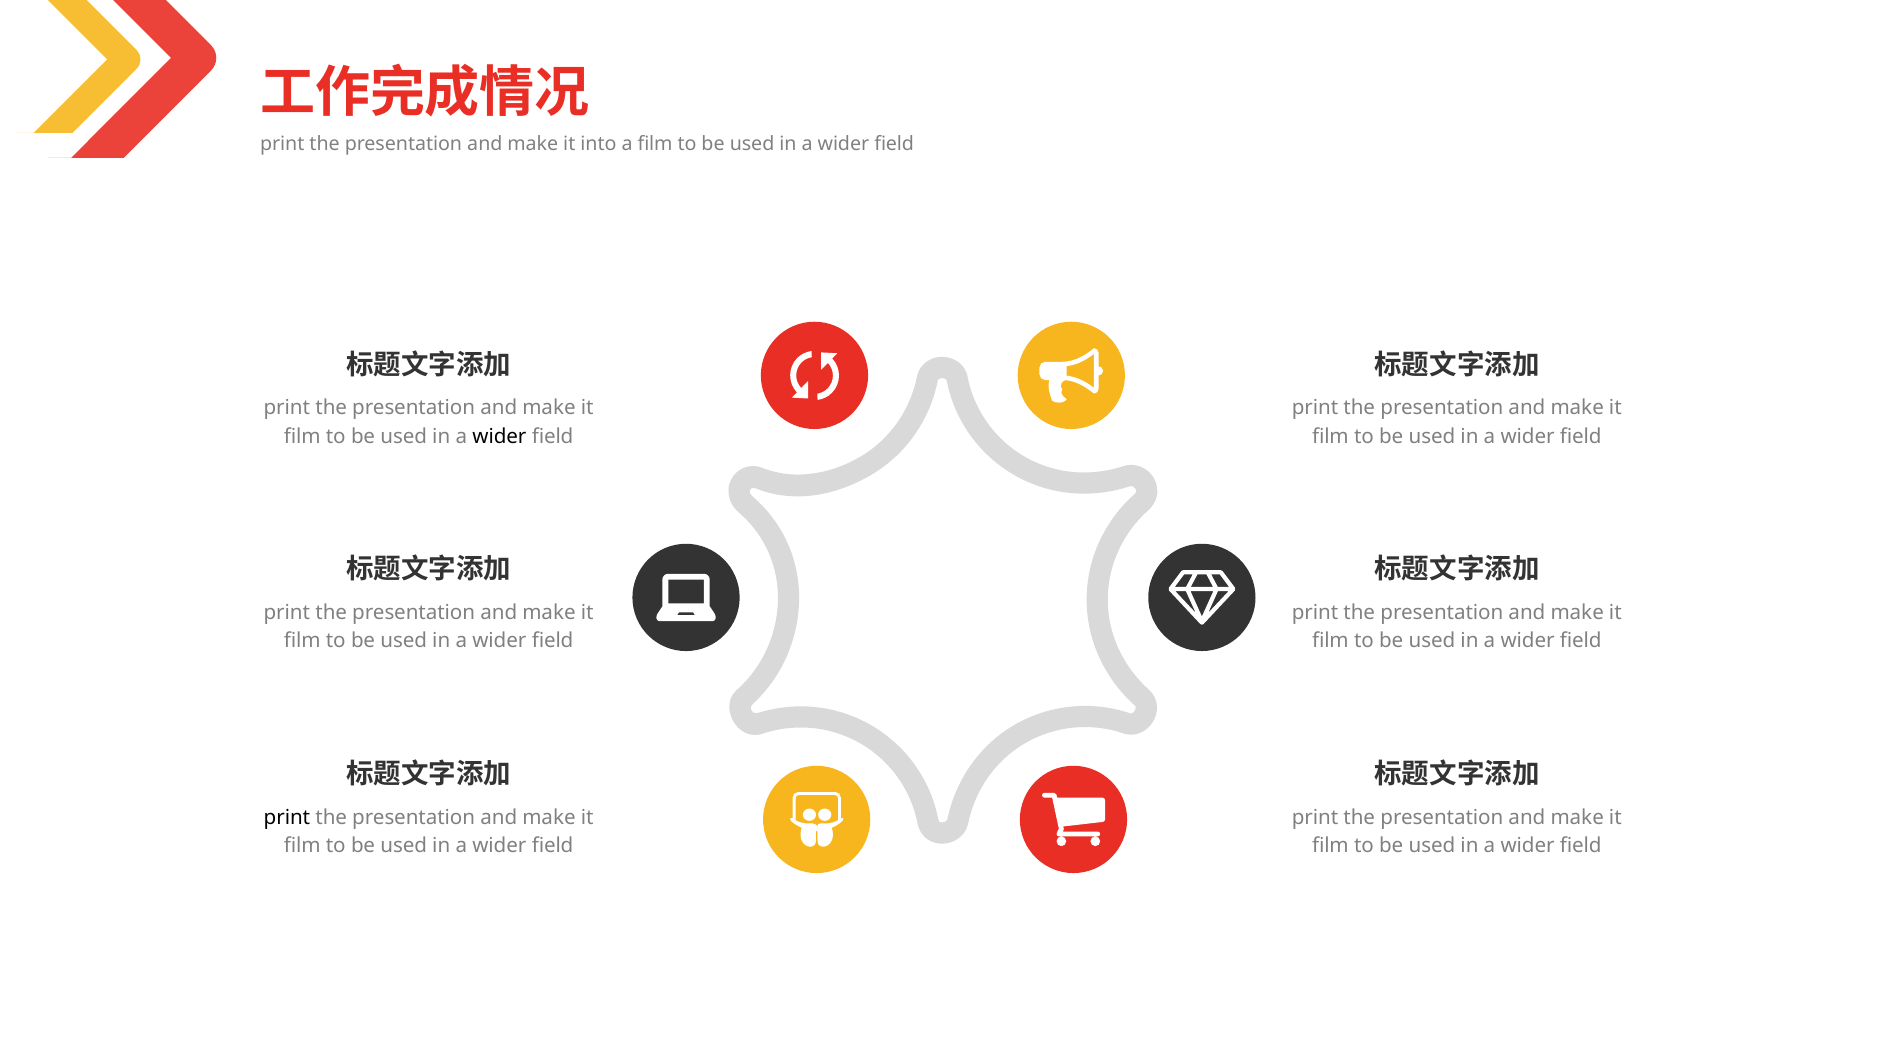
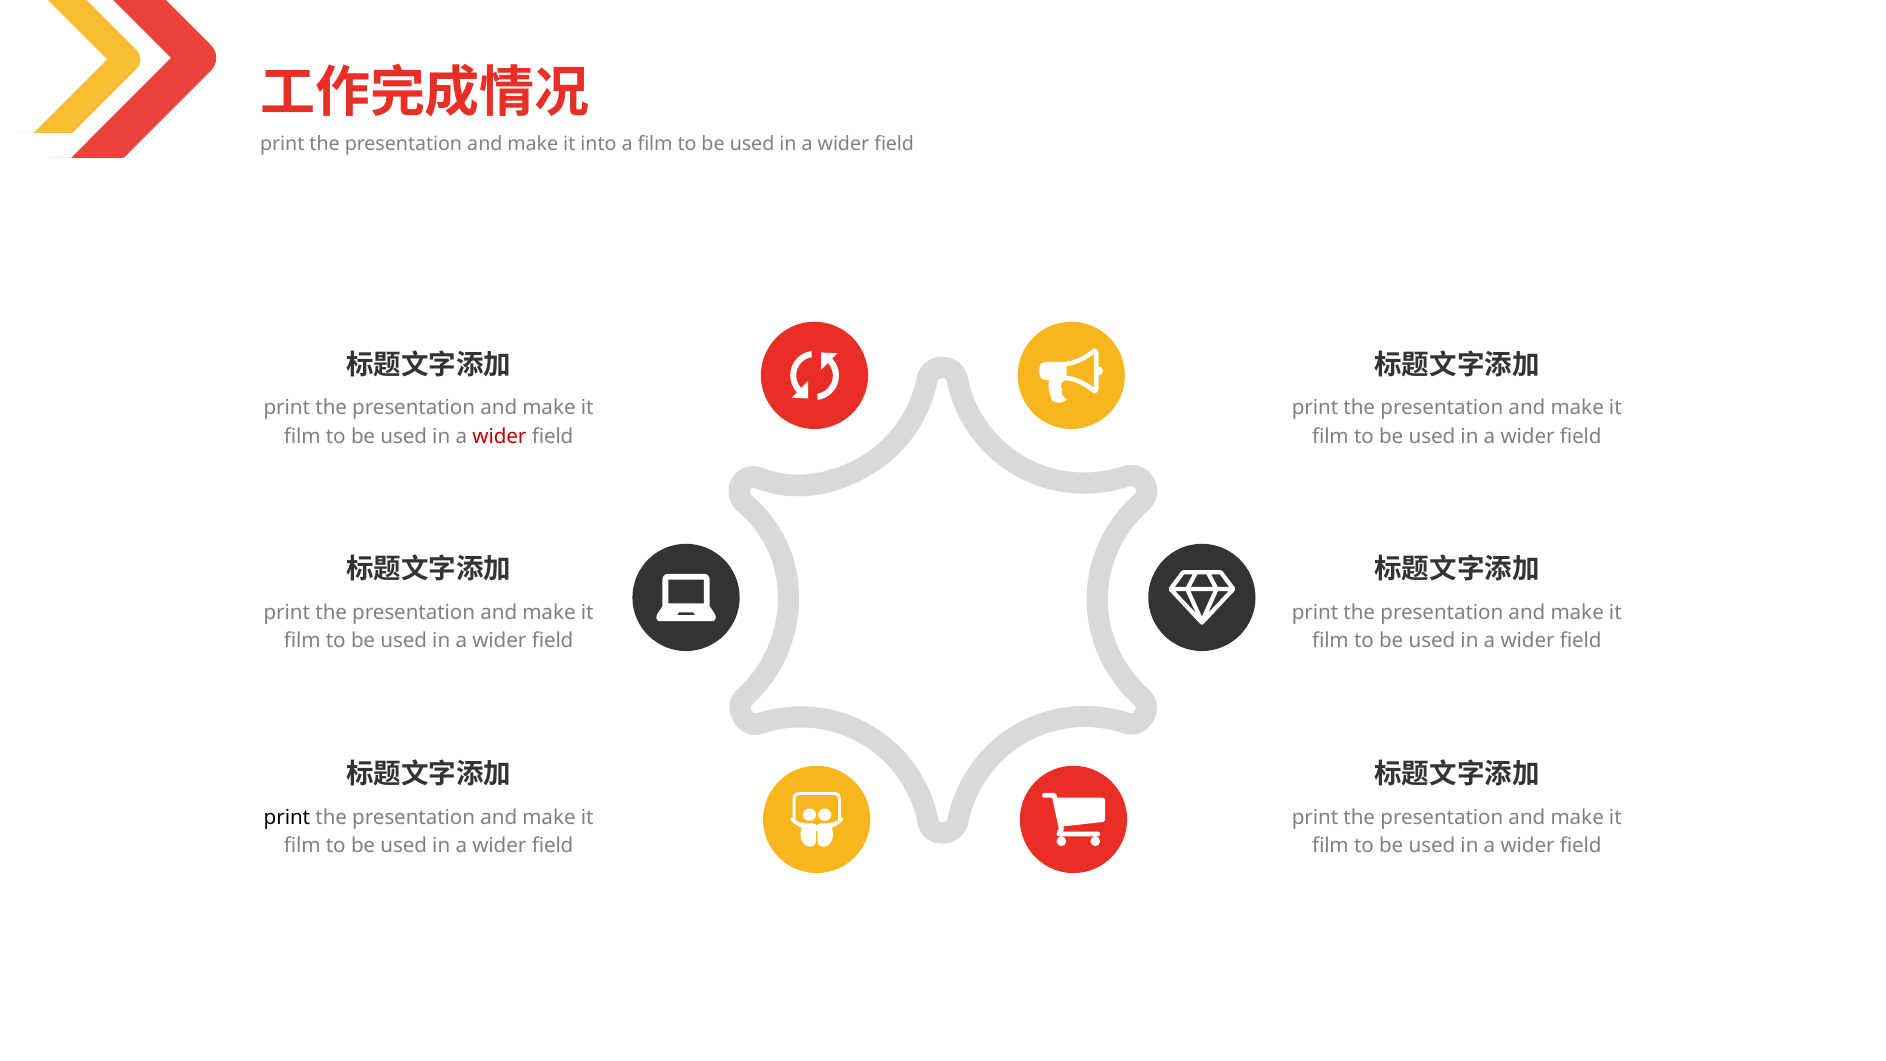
wider at (499, 436) colour: black -> red
